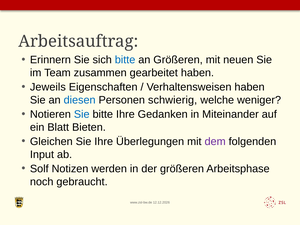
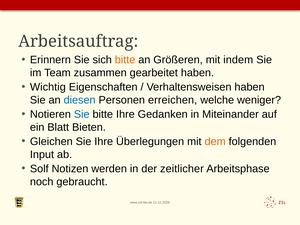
bitte at (125, 60) colour: blue -> orange
neuen: neuen -> indem
Jeweils: Jeweils -> Wichtig
schwierig: schwierig -> erreichen
dem colour: purple -> orange
der größeren: größeren -> zeitlicher
